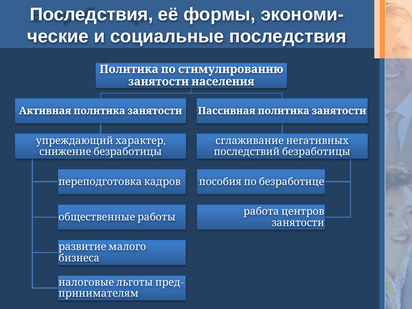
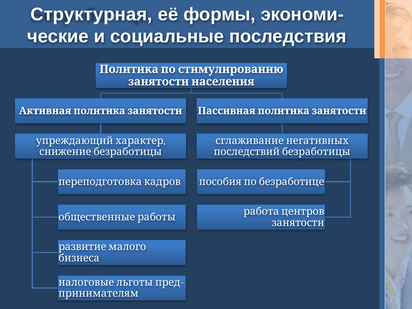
Последствия at (92, 14): Последствия -> Структурная
